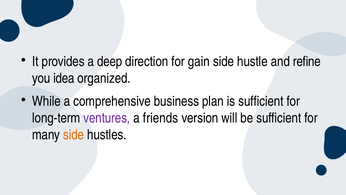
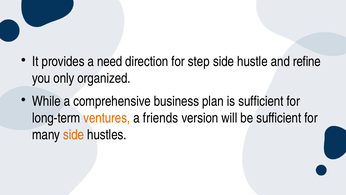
deep: deep -> need
gain: gain -> step
idea: idea -> only
ventures colour: purple -> orange
